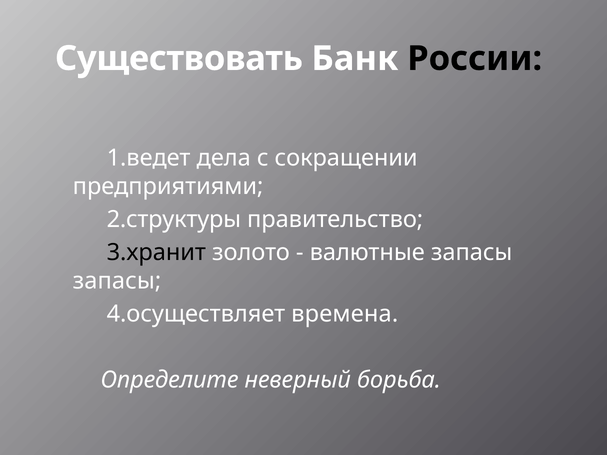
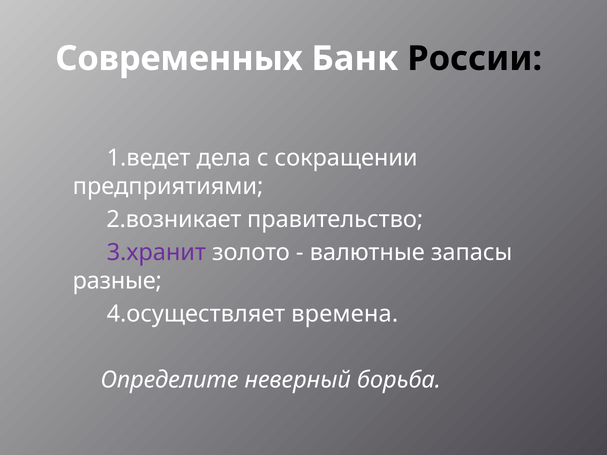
Существовать: Существовать -> Современных
2.структуры: 2.структуры -> 2.возникает
3.хранит colour: black -> purple
запасы at (117, 281): запасы -> разные
